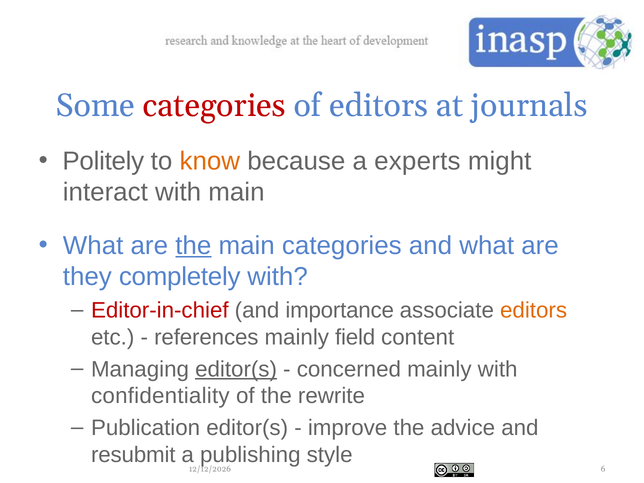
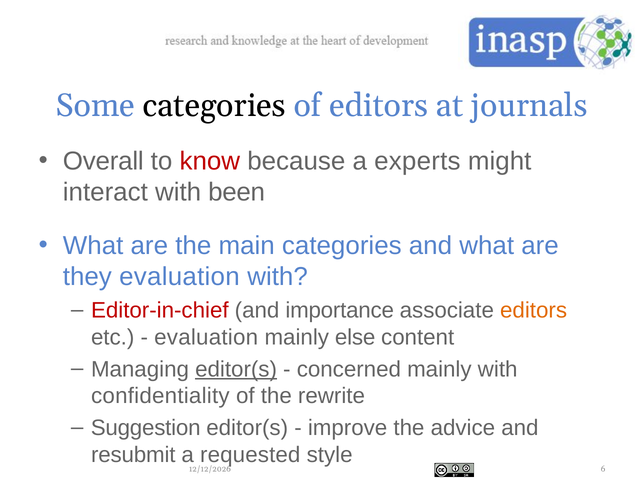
categories at (214, 106) colour: red -> black
Politely: Politely -> Overall
know colour: orange -> red
with main: main -> been
the at (193, 246) underline: present -> none
they completely: completely -> evaluation
references at (206, 337): references -> evaluation
field: field -> else
Publication: Publication -> Suggestion
publishing: publishing -> requested
